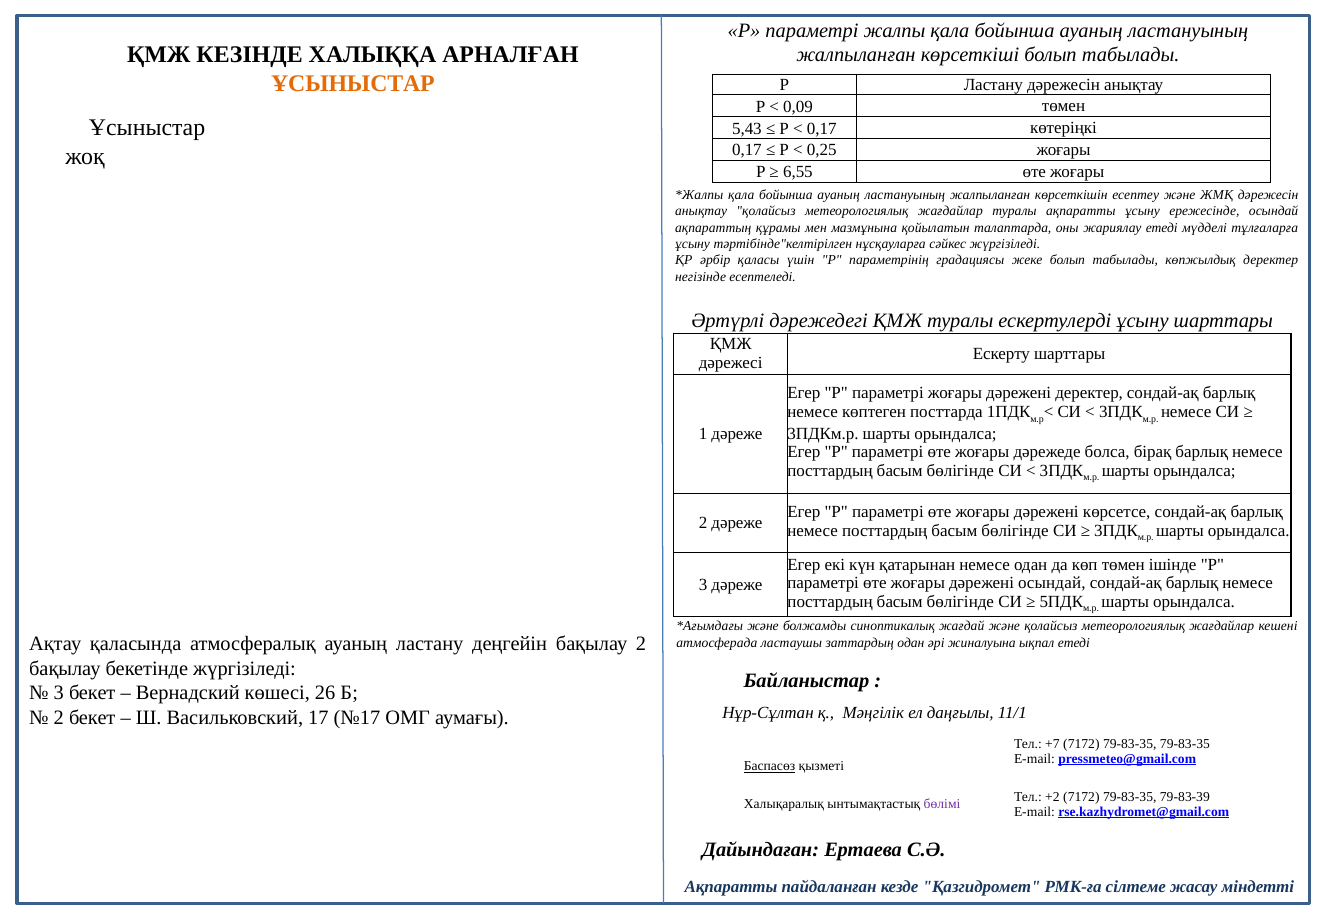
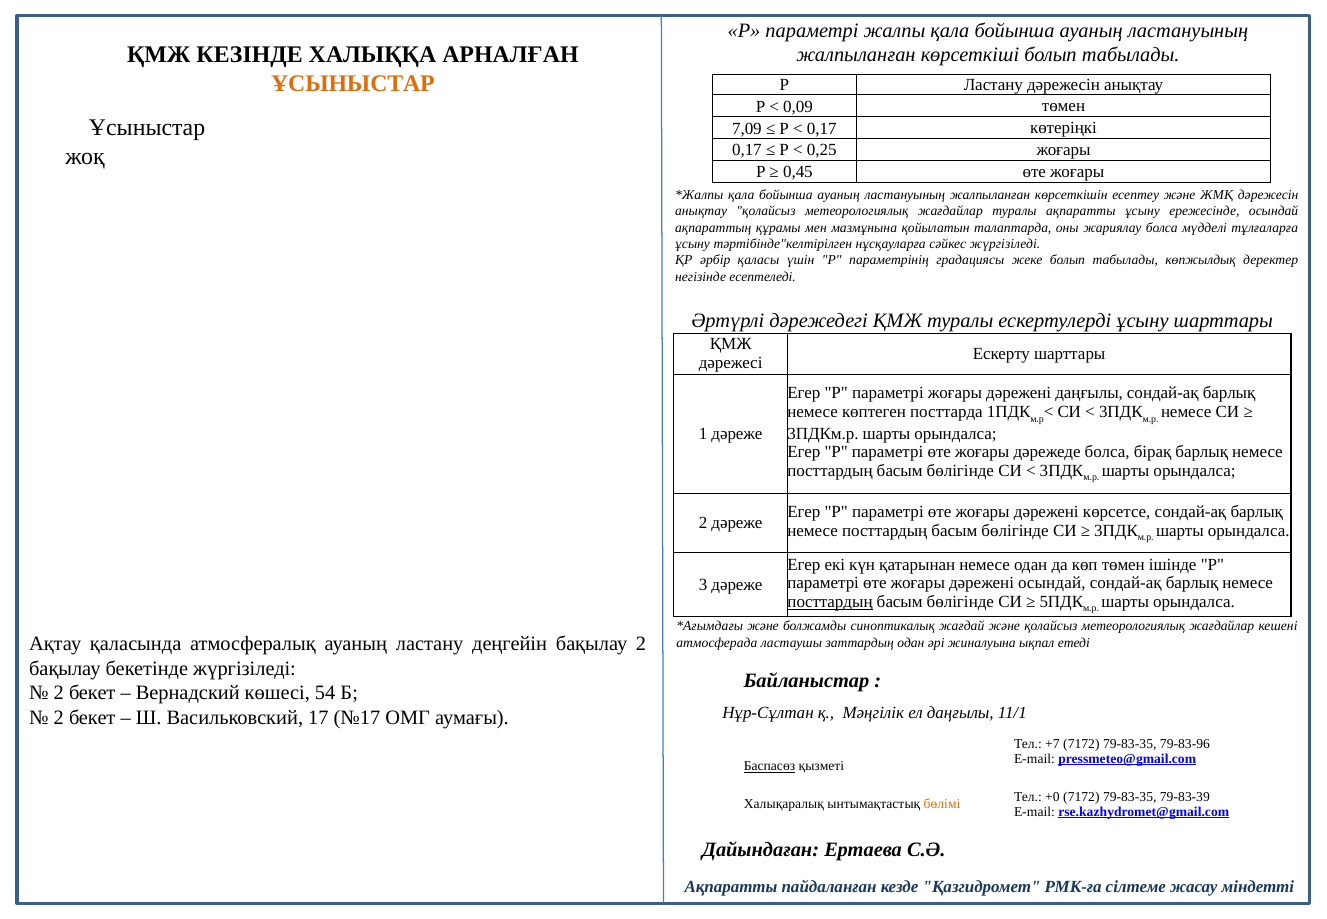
5,43: 5,43 -> 7,09
6,55: 6,55 -> 0,45
жариялау етеді: етеді -> болса
дәрежені деректер: деректер -> даңғылы
посттардың at (830, 602) underline: none -> present
3 at (59, 693): 3 -> 2
26: 26 -> 54
79-83-35 79-83-35: 79-83-35 -> 79-83-96
+2: +2 -> +0
бөлімі colour: purple -> orange
